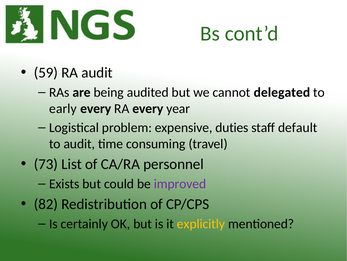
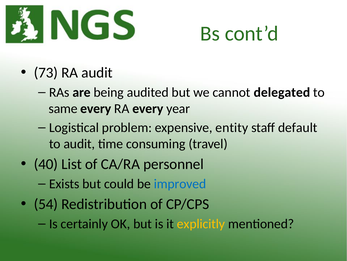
59: 59 -> 73
early: early -> same
duties: duties -> entity
73: 73 -> 40
improved colour: purple -> blue
82: 82 -> 54
